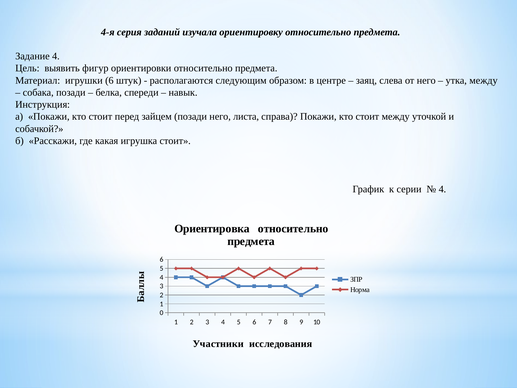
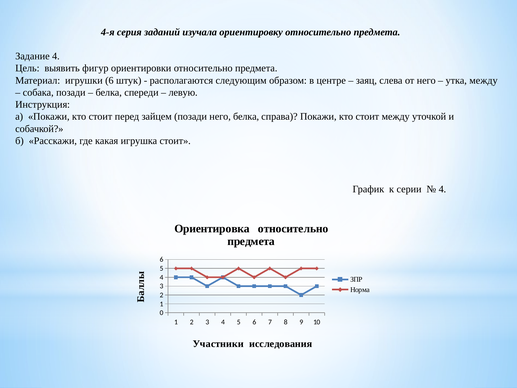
навык: навык -> левую
него листа: листа -> белка
